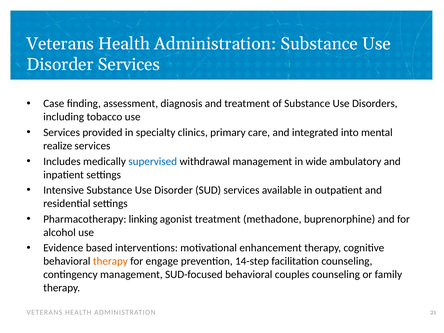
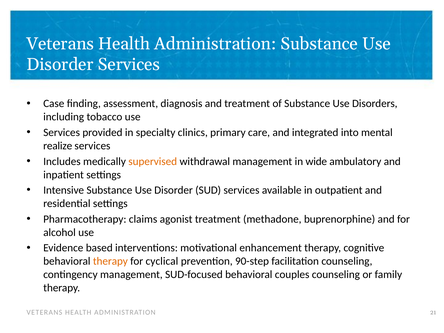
supervised colour: blue -> orange
linking: linking -> claims
engage: engage -> cyclical
14-step: 14-step -> 90-step
